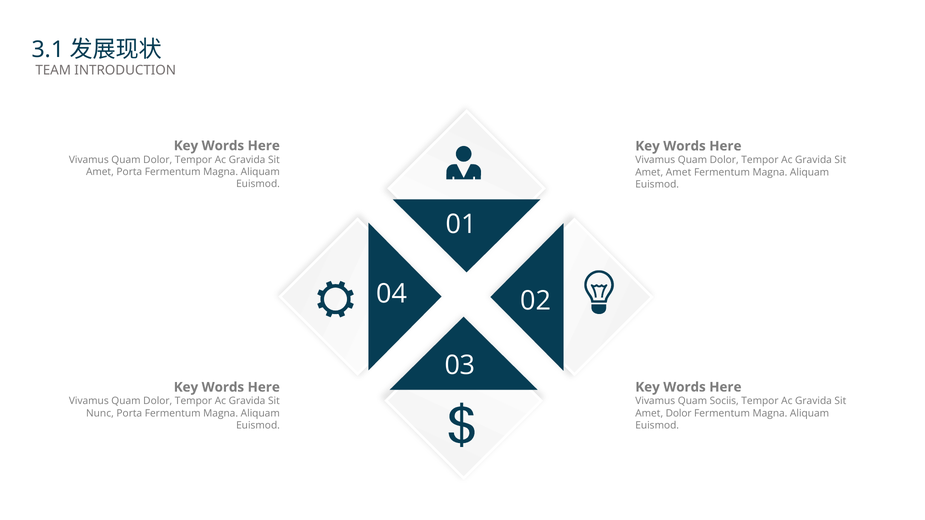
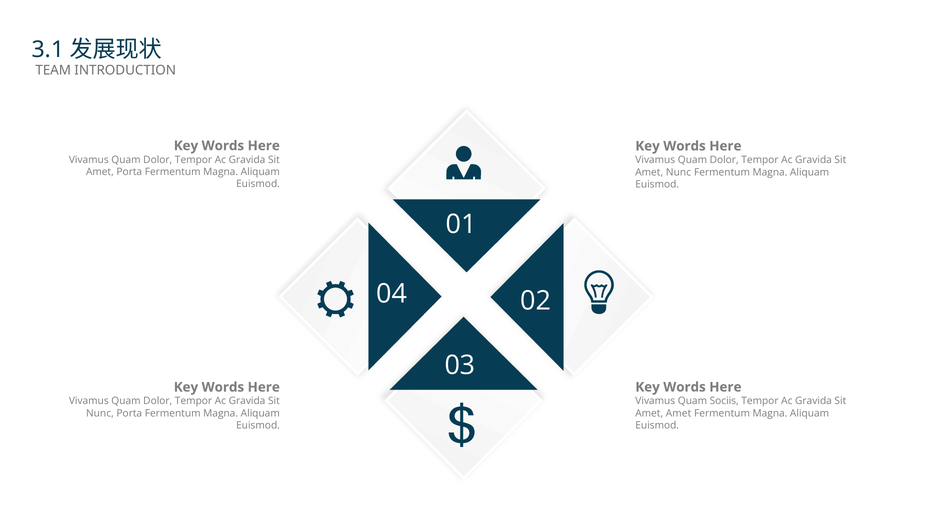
Amet Amet: Amet -> Nunc
Amet Dolor: Dolor -> Amet
